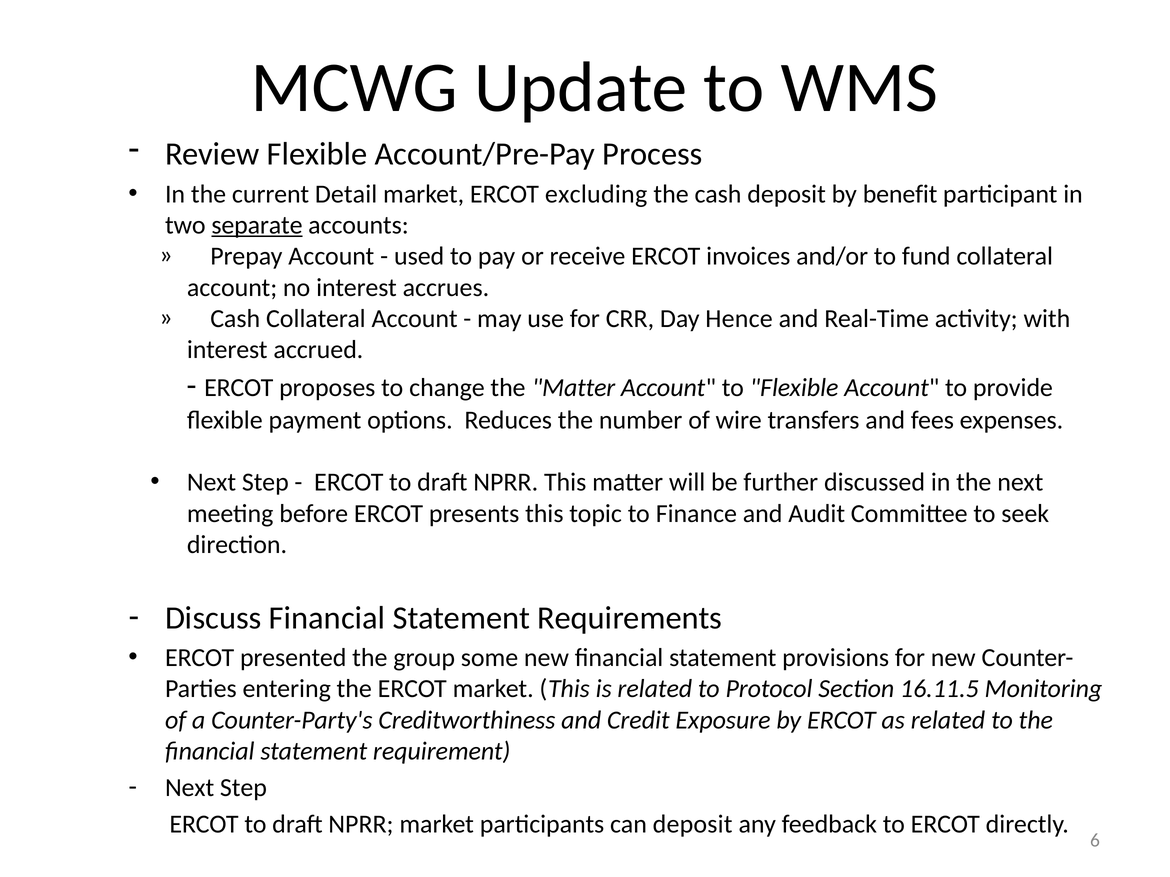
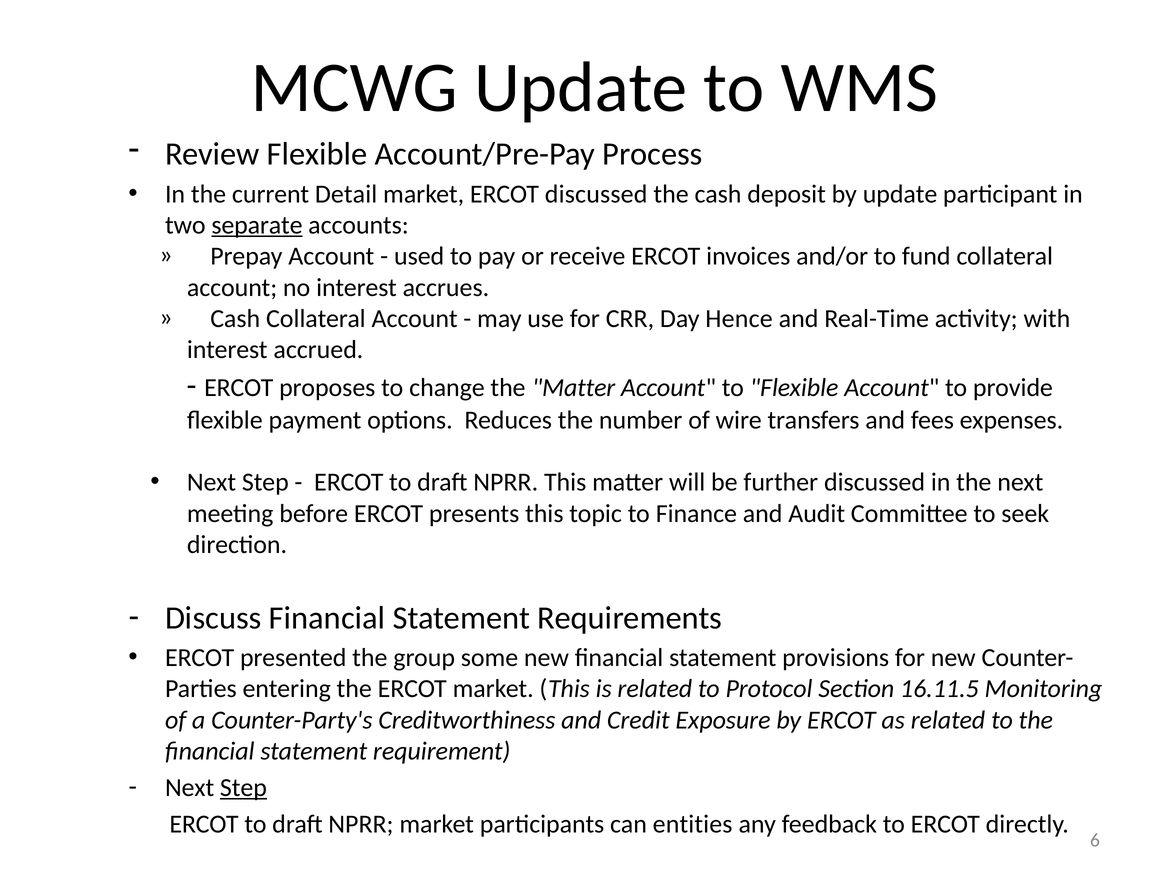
ERCOT excluding: excluding -> discussed
by benefit: benefit -> update
Step at (243, 788) underline: none -> present
can deposit: deposit -> entities
